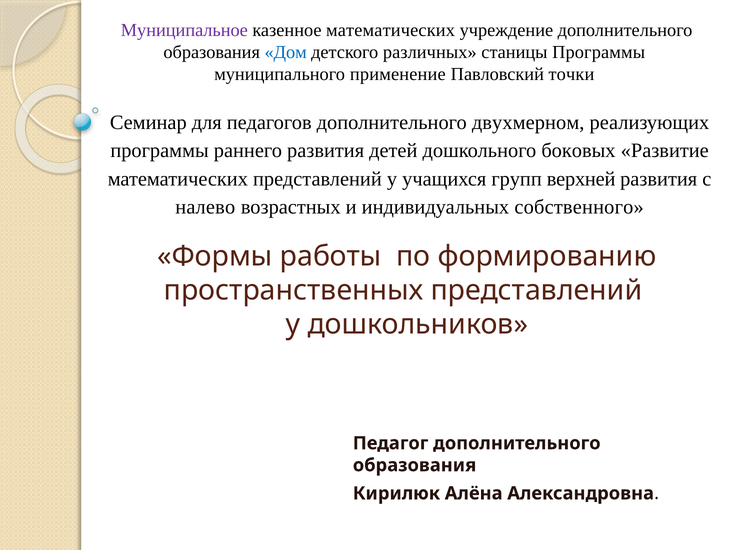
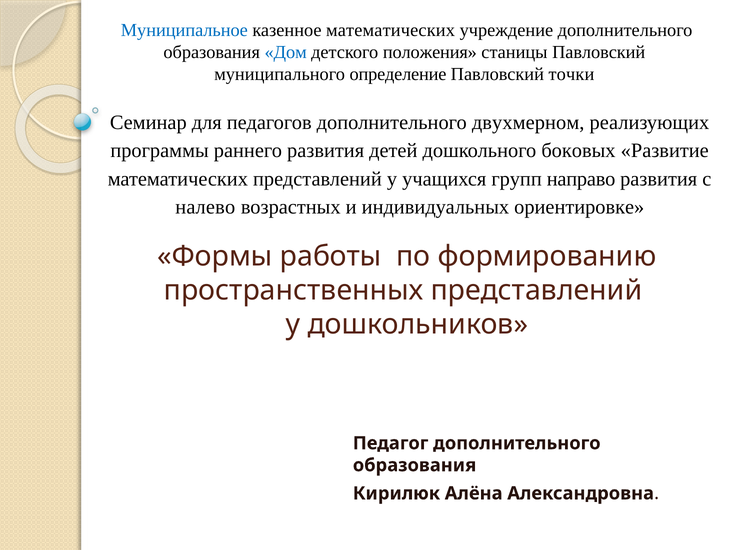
Муниципальное colour: purple -> blue
различных: различных -> положения
станицы Программы: Программы -> Павловский
применение: применение -> определение
верхней: верхней -> направо
собственного: собственного -> ориентировке
